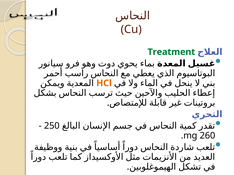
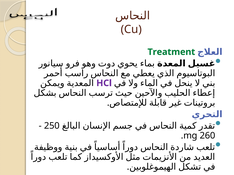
HCl colour: orange -> purple
